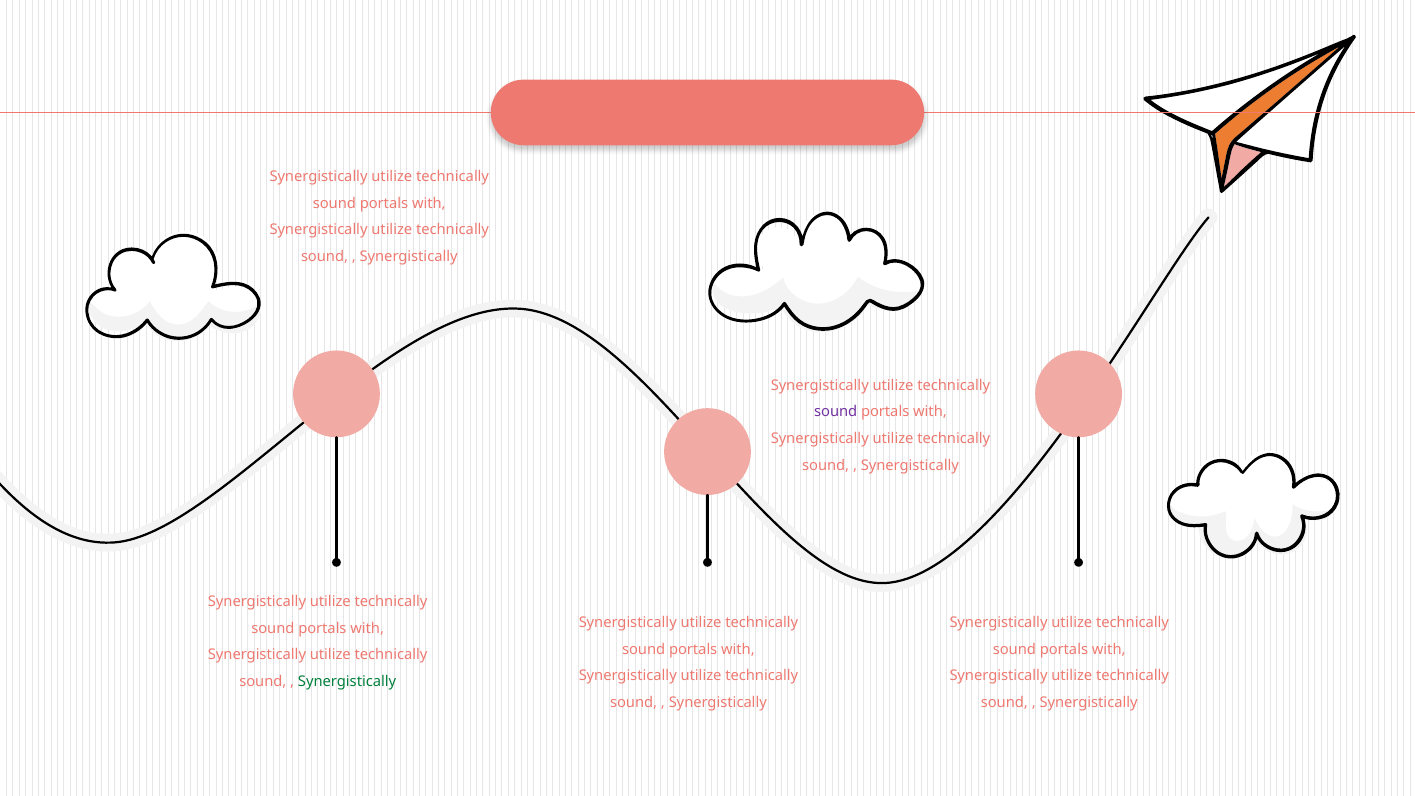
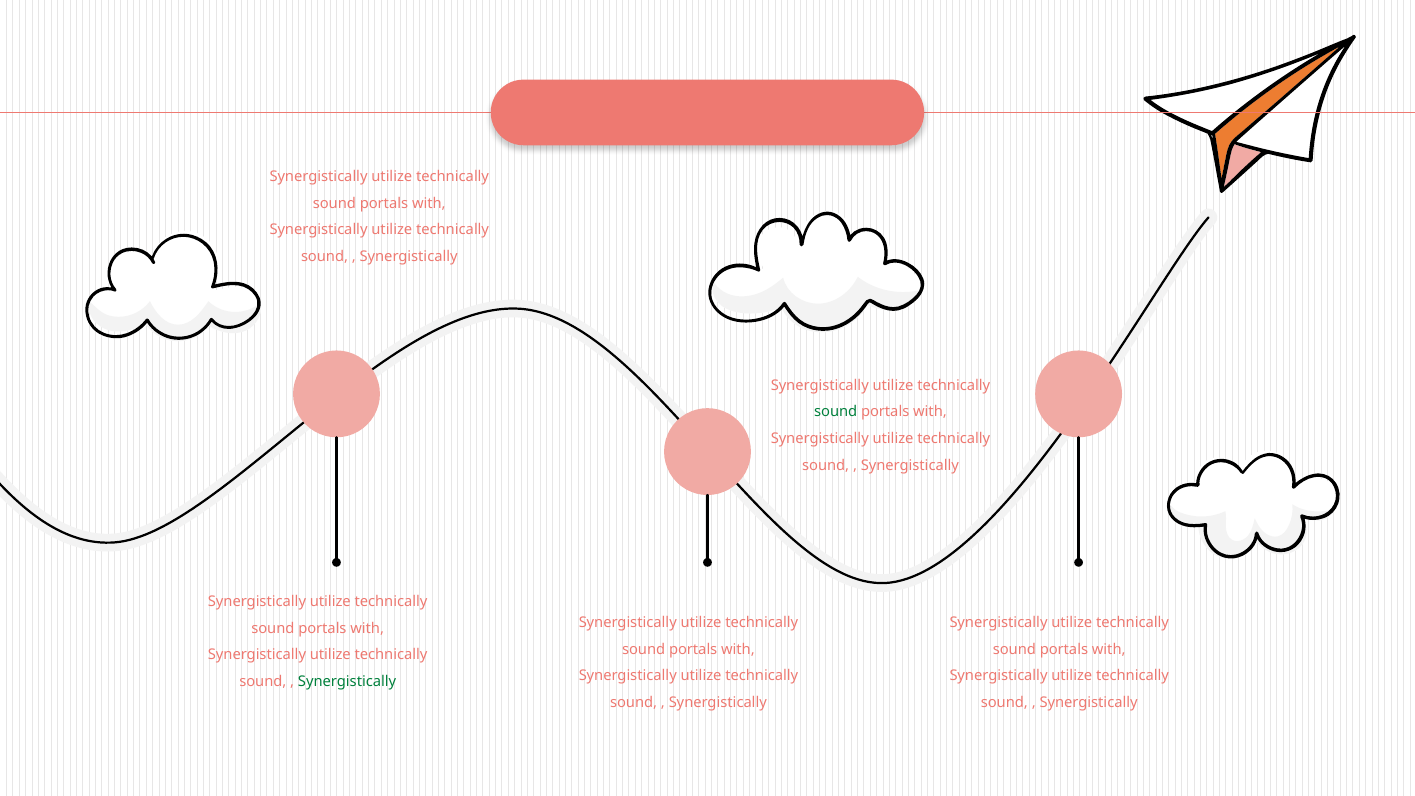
sound at (836, 412) colour: purple -> green
